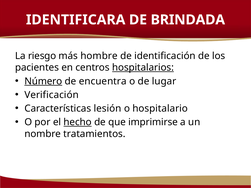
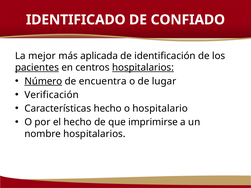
IDENTIFICARA: IDENTIFICARA -> IDENTIFICADO
BRINDADA: BRINDADA -> CONFIADO
riesgo: riesgo -> mejor
hombre: hombre -> aplicada
pacientes underline: none -> present
Características lesión: lesión -> hecho
hecho at (78, 122) underline: present -> none
nombre tratamientos: tratamientos -> hospitalarios
